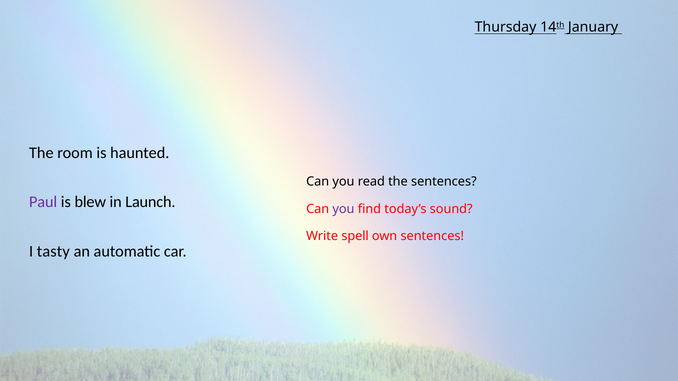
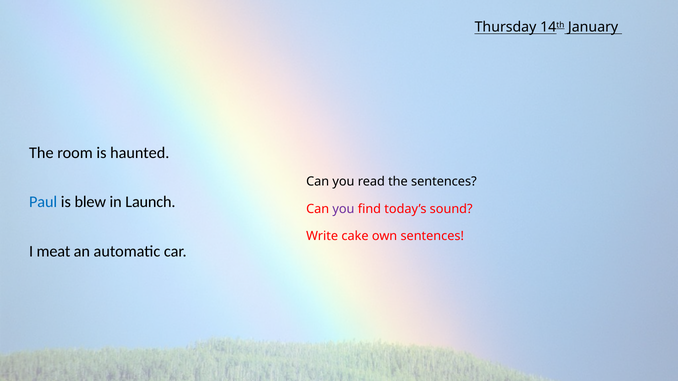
Paul colour: purple -> blue
spell: spell -> cake
tasty: tasty -> meat
